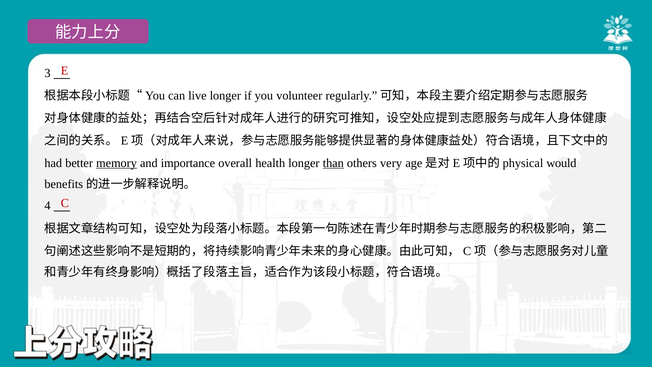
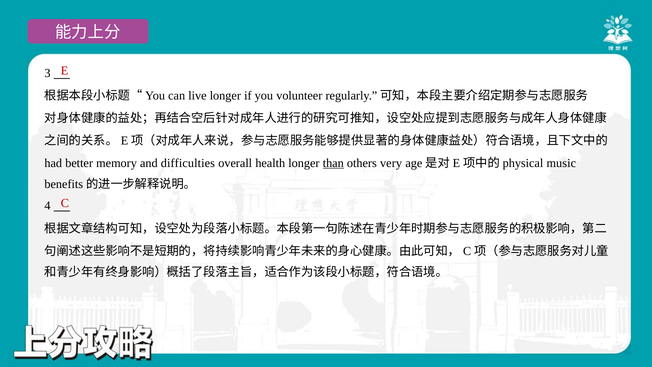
memory underline: present -> none
importance: importance -> difficulties
would: would -> music
